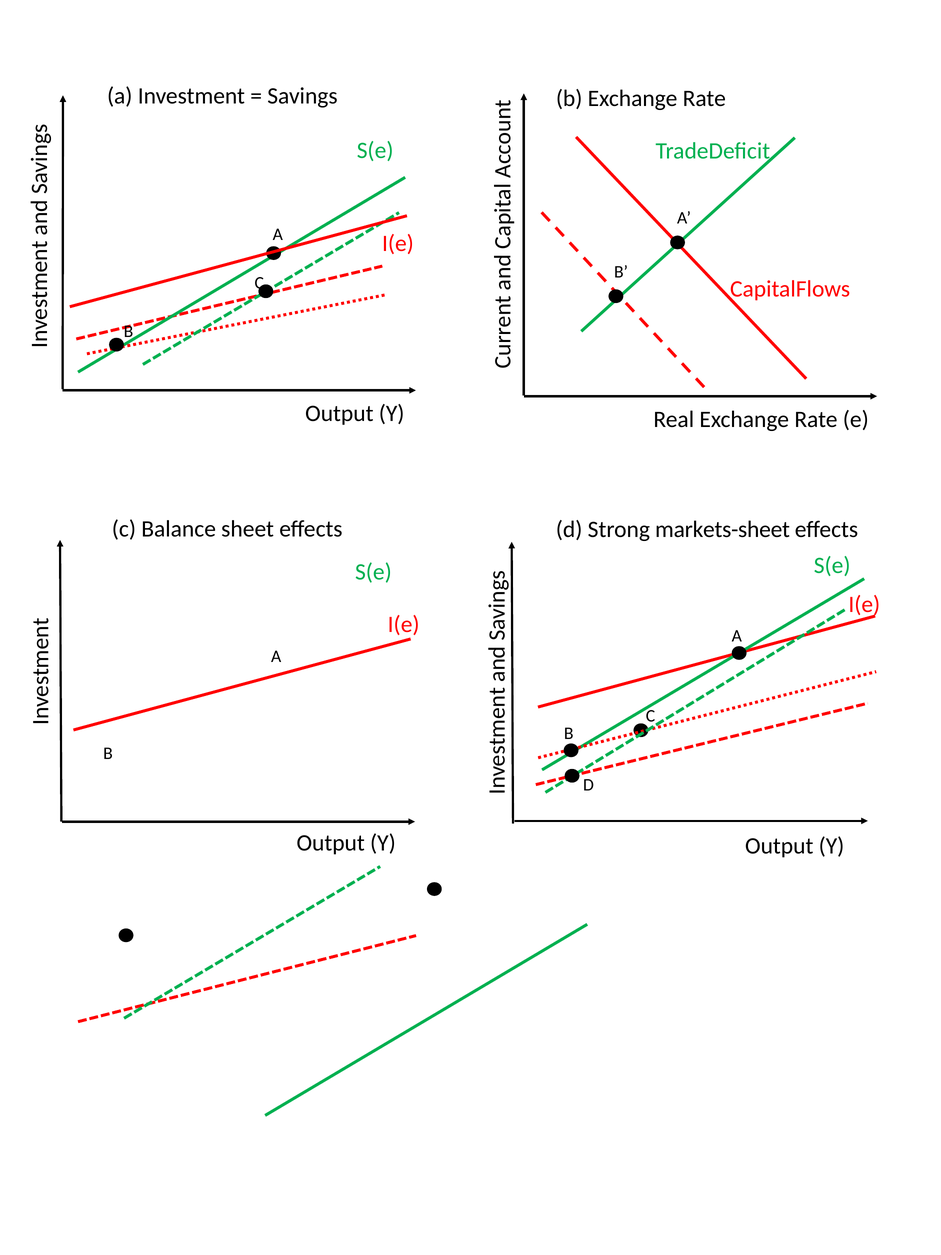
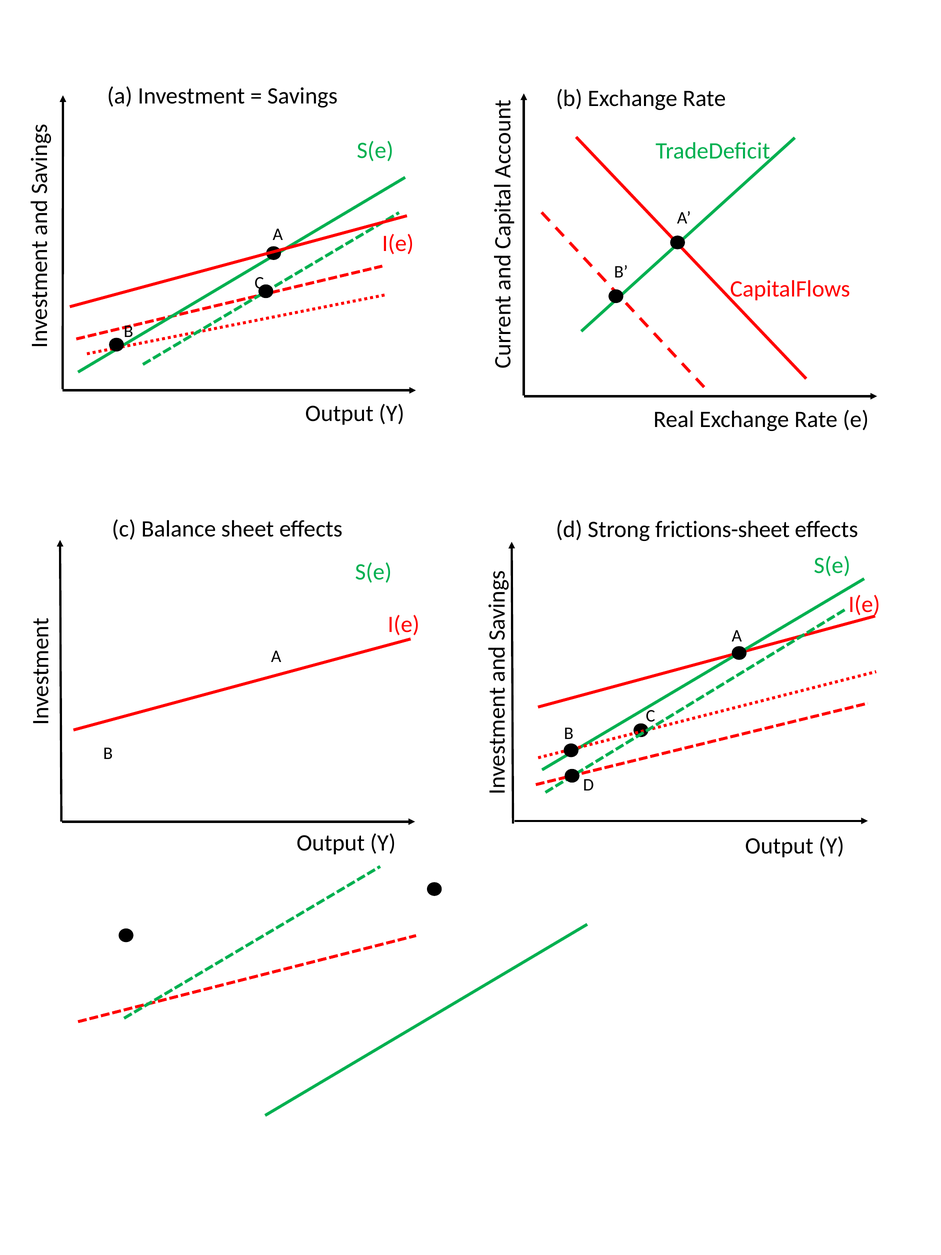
markets-sheet: markets-sheet -> frictions-sheet
